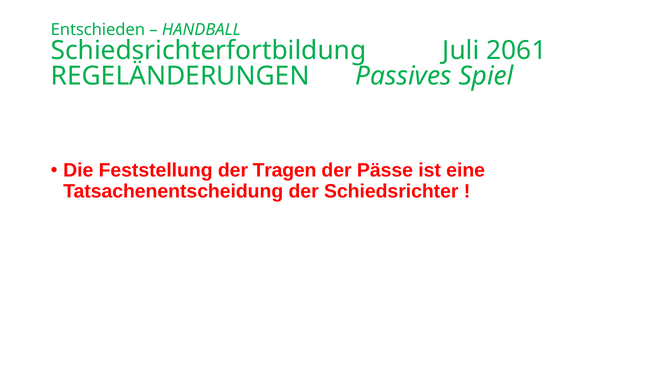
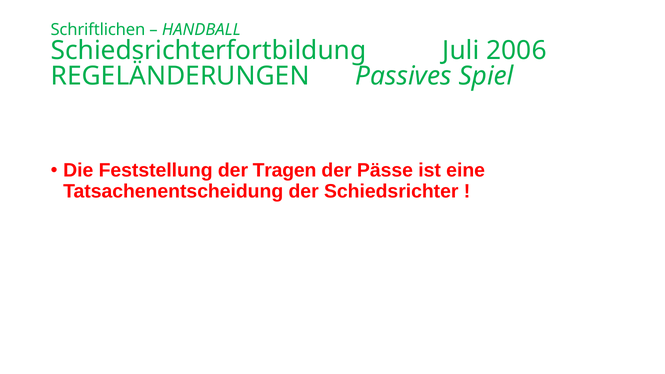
Entschieden: Entschieden -> Schriftlichen
2061: 2061 -> 2006
